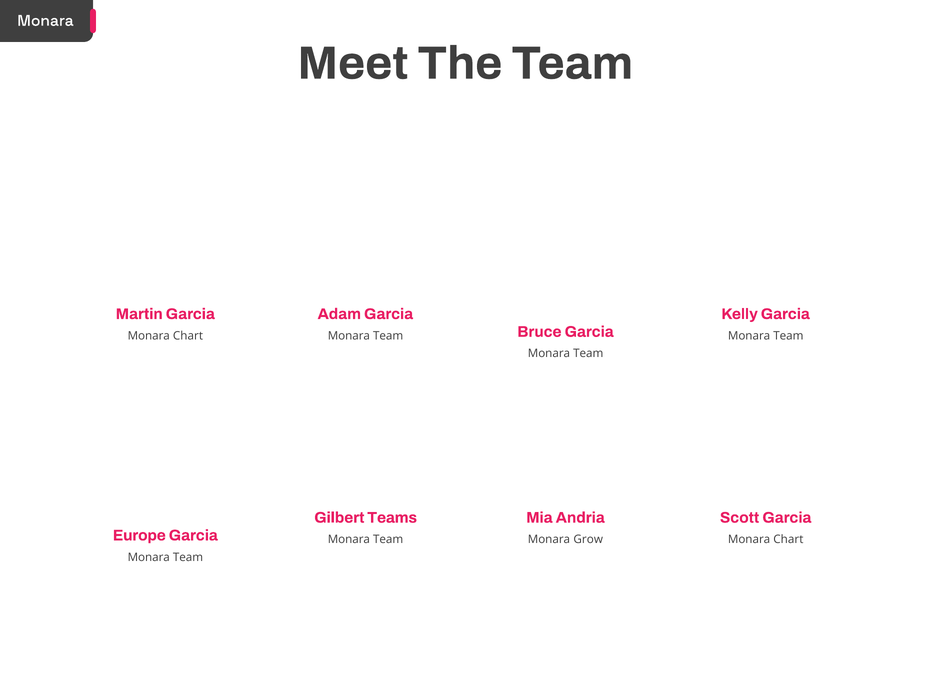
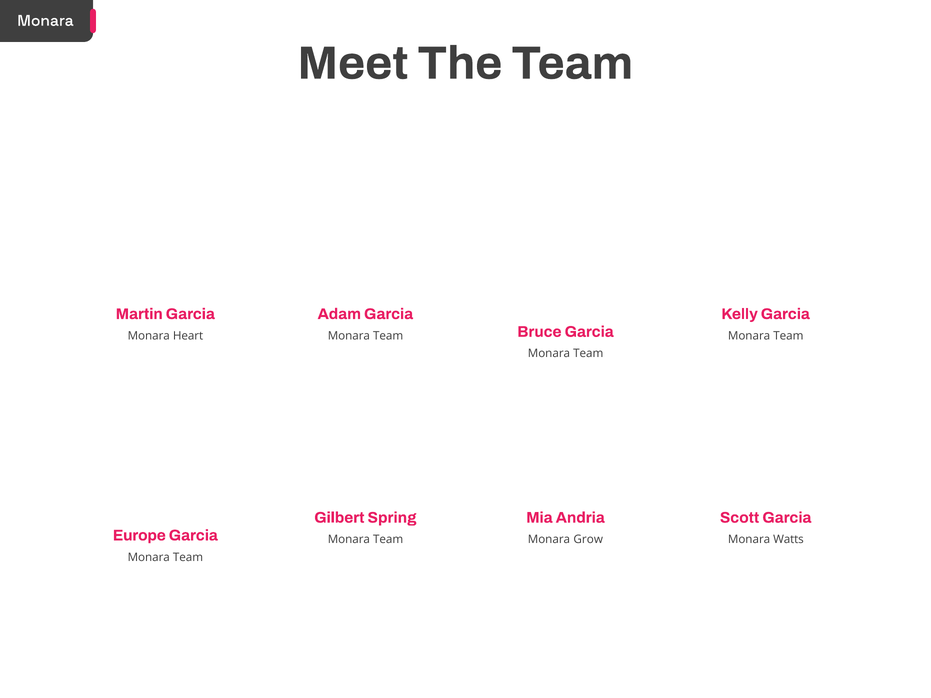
Chart at (188, 336): Chart -> Heart
Teams: Teams -> Spring
Chart at (788, 540): Chart -> Watts
